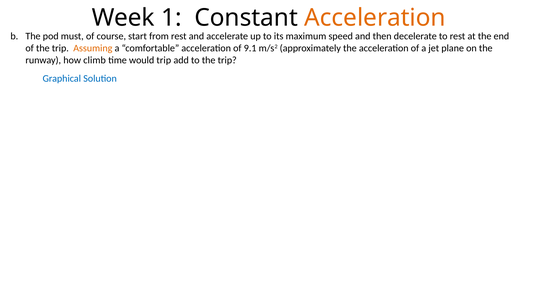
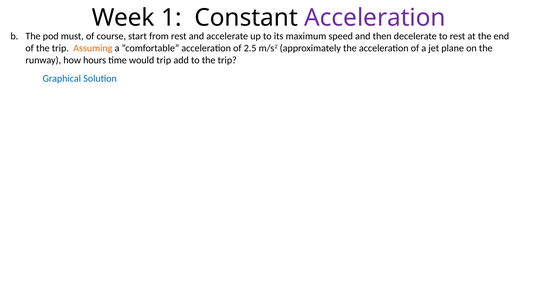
Acceleration at (375, 18) colour: orange -> purple
9.1: 9.1 -> 2.5
climb: climb -> hours
